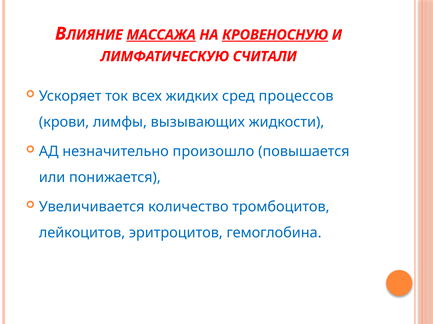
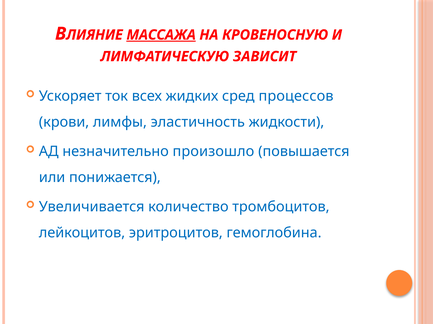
КРОВЕНОСНУЮ underline: present -> none
СЧИТАЛИ: СЧИТАЛИ -> ЗАВИСИТ
вызывающих: вызывающих -> эластичность
